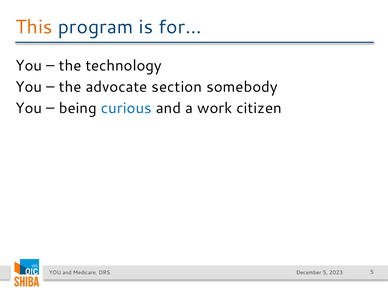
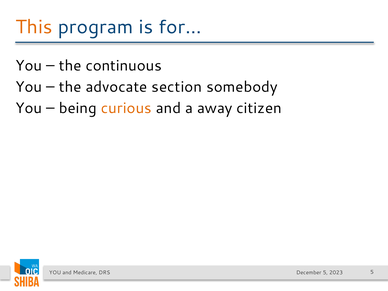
technology: technology -> continuous
curious colour: blue -> orange
work: work -> away
